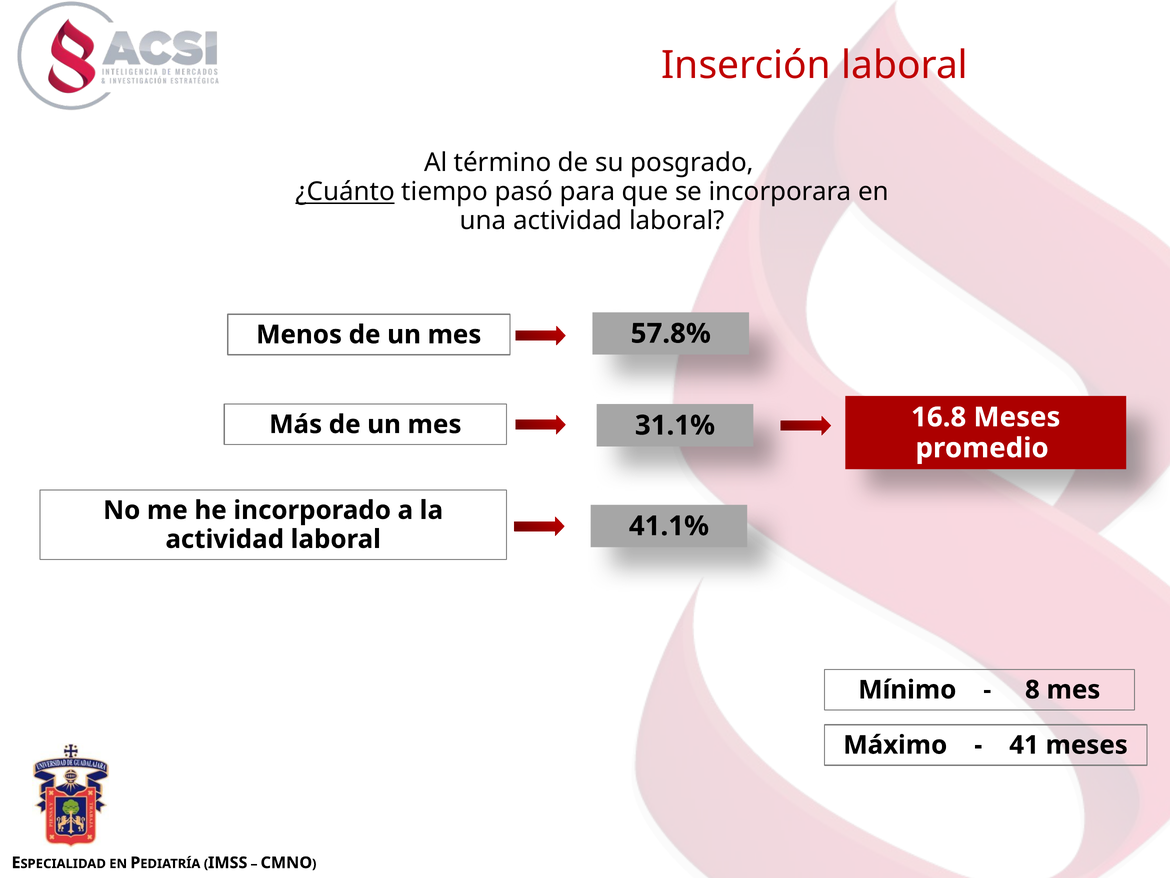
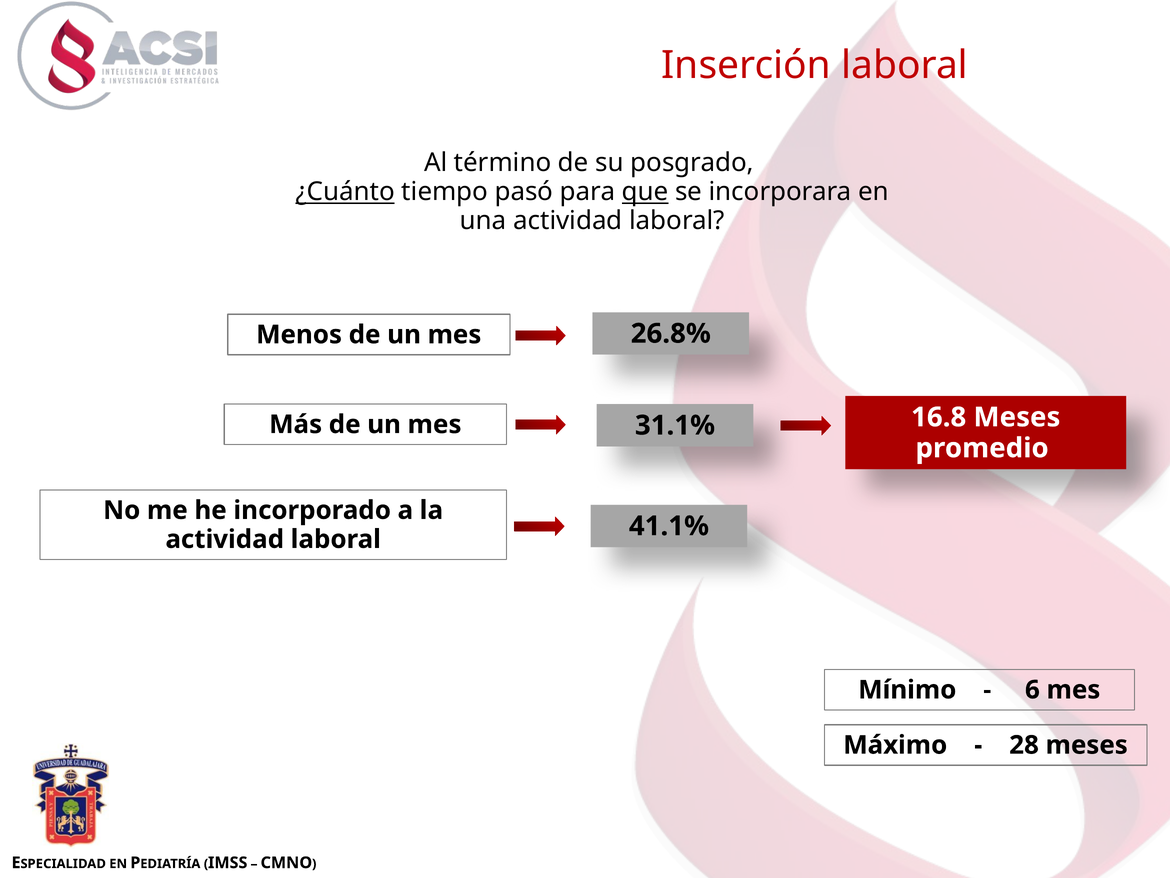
que underline: none -> present
57.8%: 57.8% -> 26.8%
8: 8 -> 6
41: 41 -> 28
